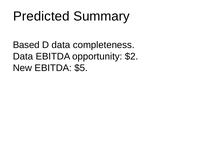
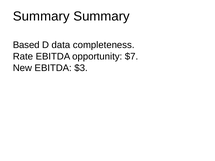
Predicted at (41, 16): Predicted -> Summary
Data at (23, 57): Data -> Rate
$2: $2 -> $7
$5: $5 -> $3
